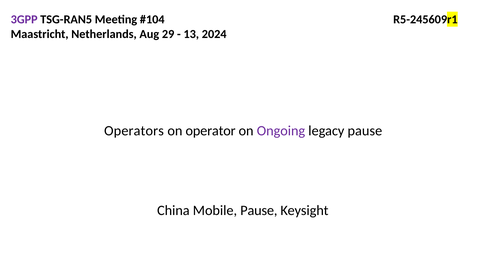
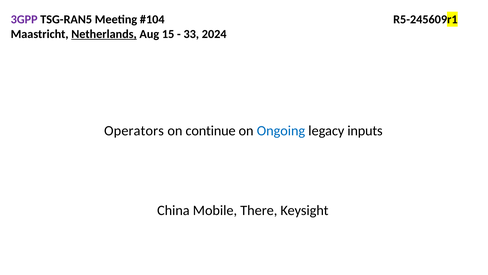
Netherlands underline: none -> present
29: 29 -> 15
13: 13 -> 33
operator: operator -> continue
Ongoing colour: purple -> blue
legacy pause: pause -> inputs
Mobile Pause: Pause -> There
